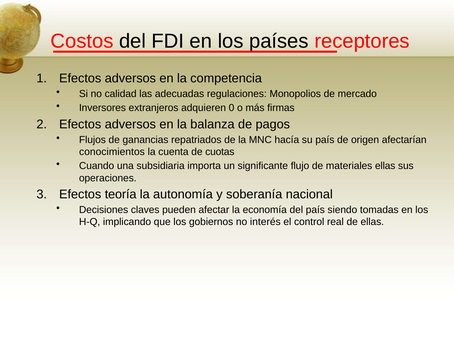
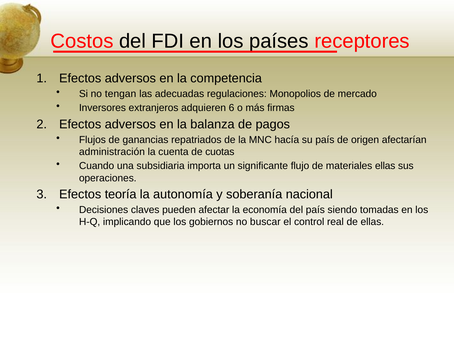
calidad: calidad -> tengan
0: 0 -> 6
conocimientos: conocimientos -> administración
interés: interés -> buscar
